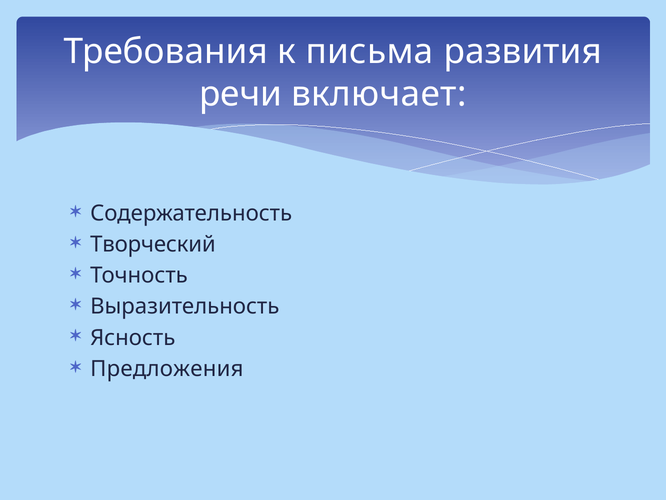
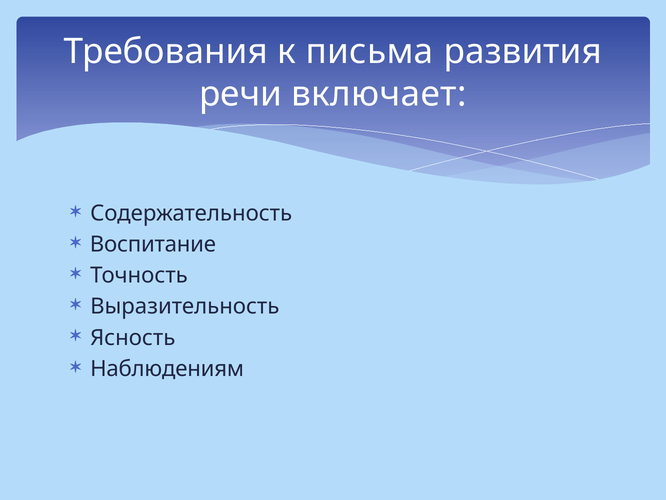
Творческий: Творческий -> Воспитание
Предложения: Предложения -> Наблюдениям
